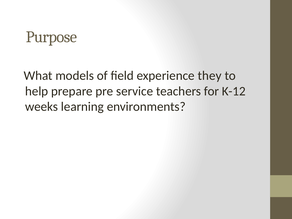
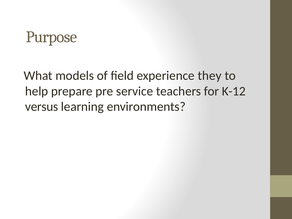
weeks: weeks -> versus
